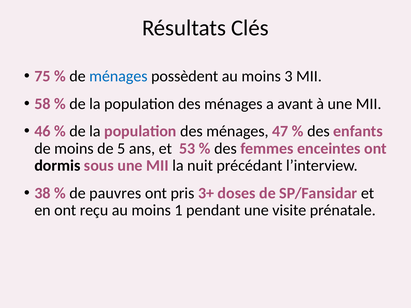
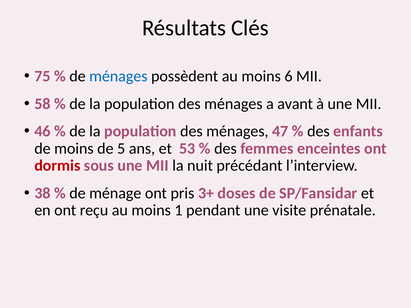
3: 3 -> 6
dormis colour: black -> red
pauvres: pauvres -> ménage
